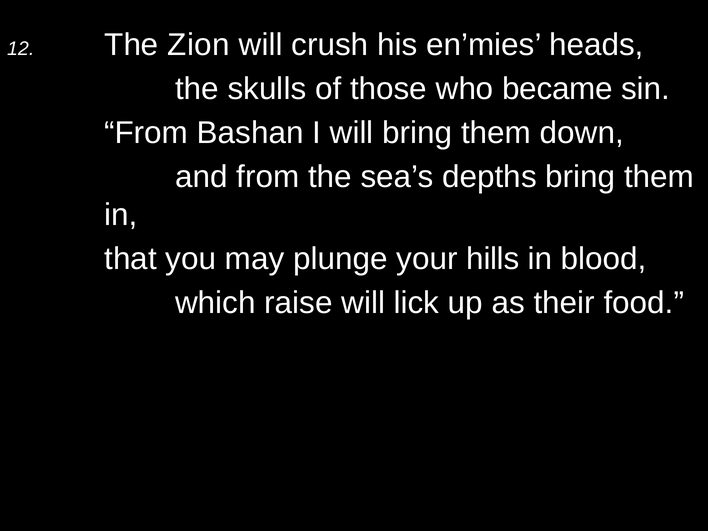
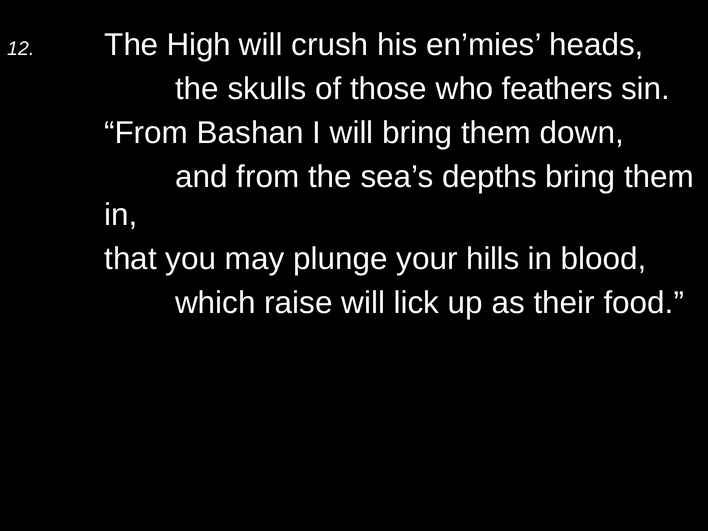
Zion: Zion -> High
became: became -> feathers
